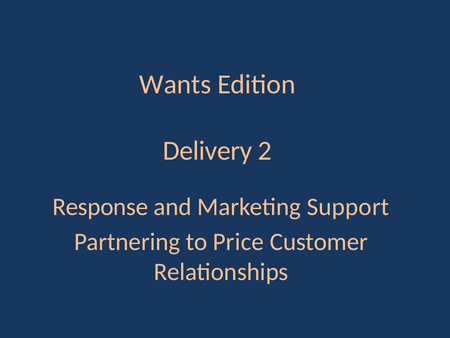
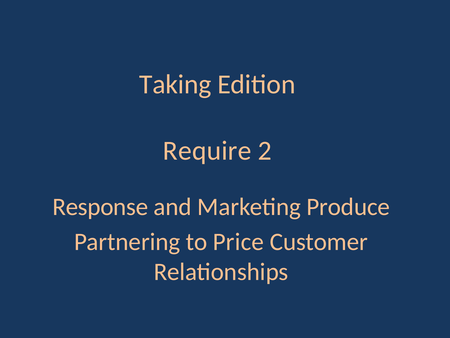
Wants: Wants -> Taking
Delivery: Delivery -> Require
Support: Support -> Produce
